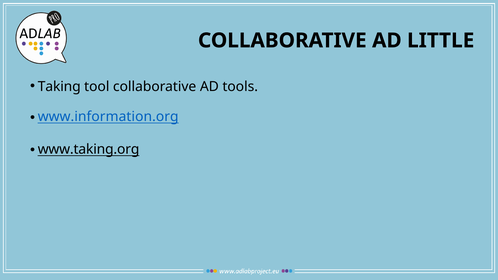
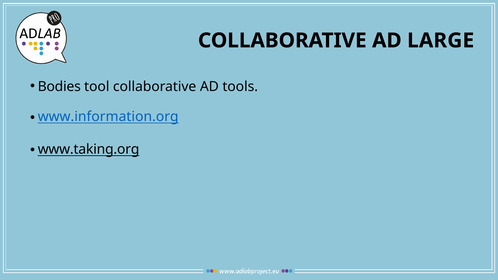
LITTLE: LITTLE -> LARGE
Taking: Taking -> Bodies
